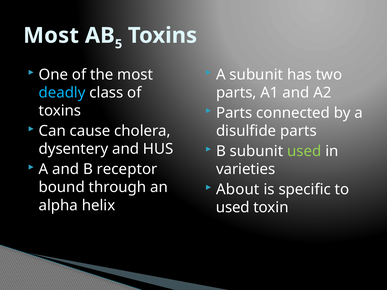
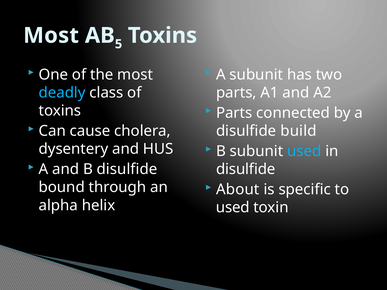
disulfide parts: parts -> build
used at (304, 151) colour: light green -> light blue
B receptor: receptor -> disulfide
varieties at (246, 169): varieties -> disulfide
